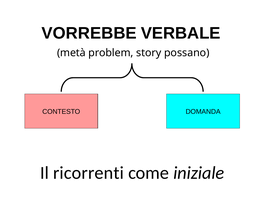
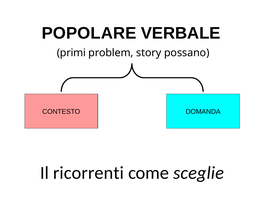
VORREBBE: VORREBBE -> POPOLARE
metà: metà -> primi
iniziale: iniziale -> sceglie
